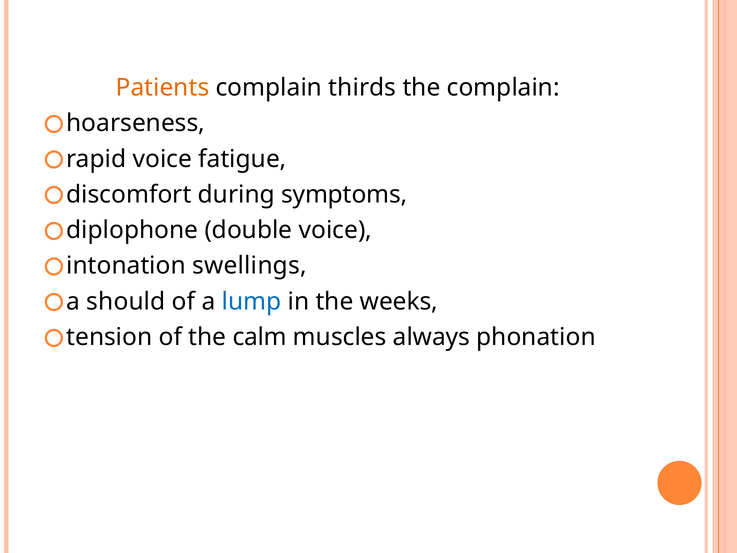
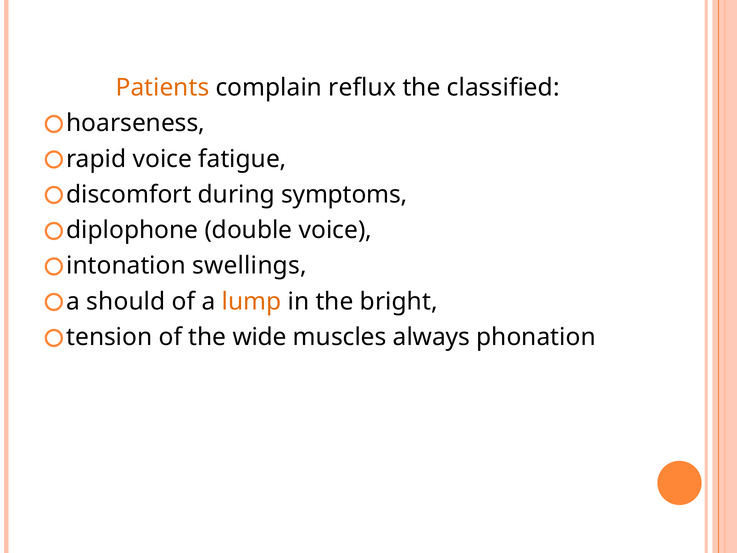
thirds: thirds -> reflux
the complain: complain -> classified
lump colour: blue -> orange
weeks: weeks -> bright
calm: calm -> wide
